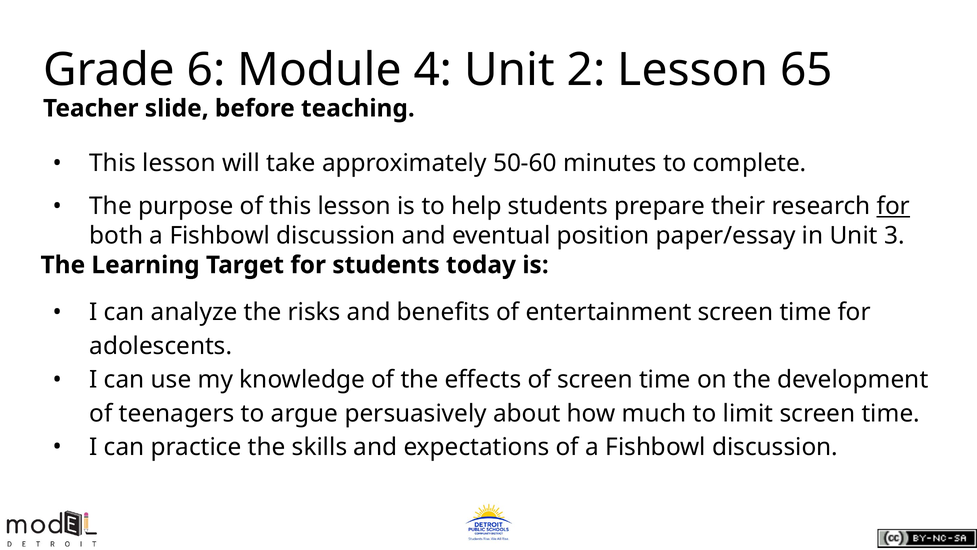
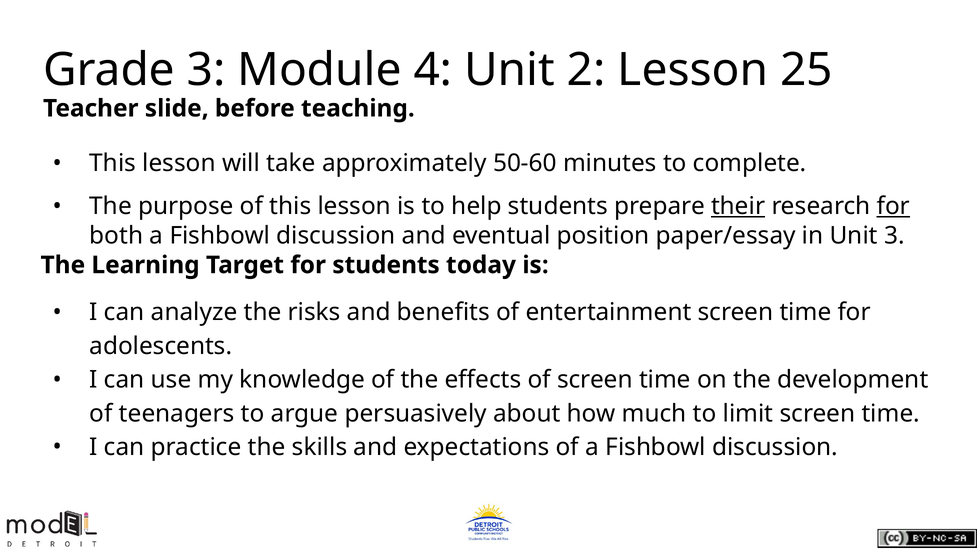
Grade 6: 6 -> 3
65: 65 -> 25
their underline: none -> present
